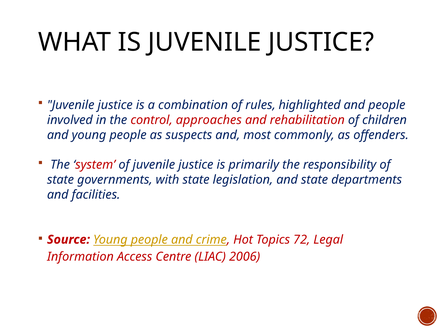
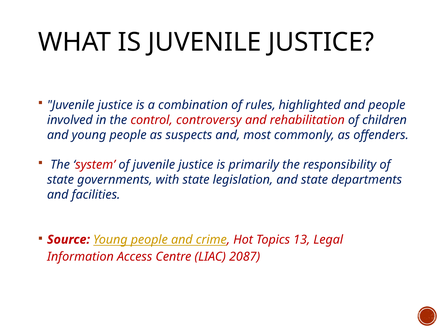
approaches: approaches -> controversy
72: 72 -> 13
2006: 2006 -> 2087
